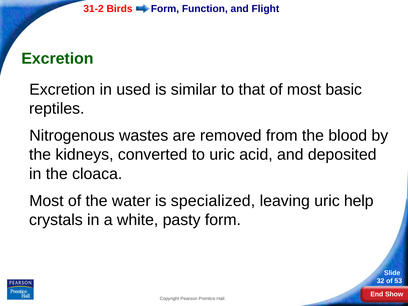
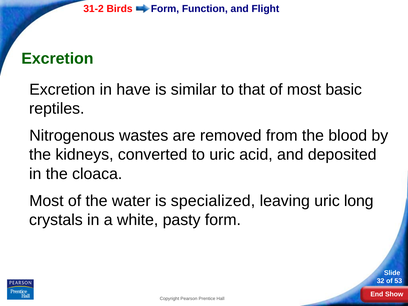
used: used -> have
help: help -> long
